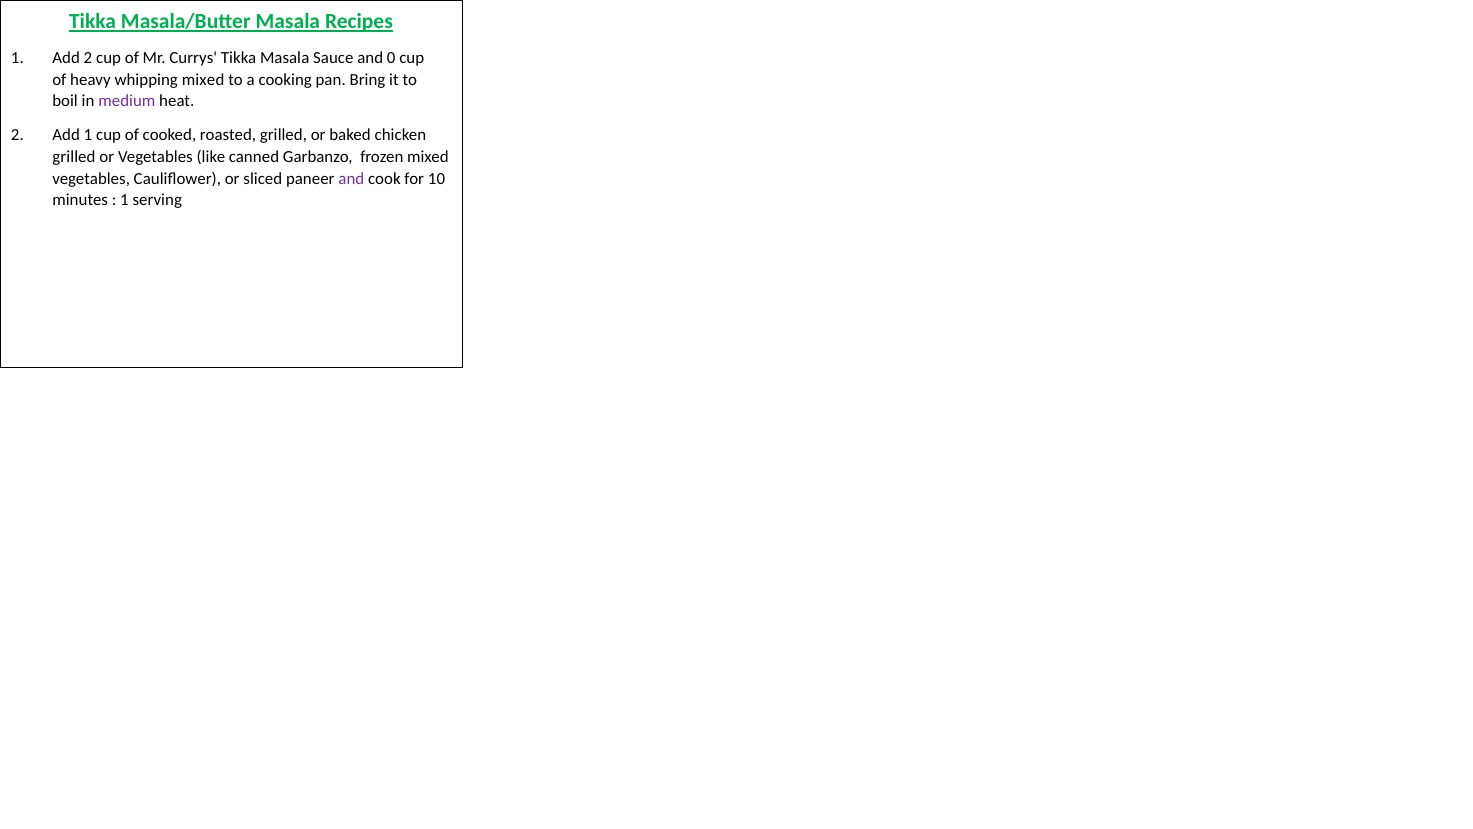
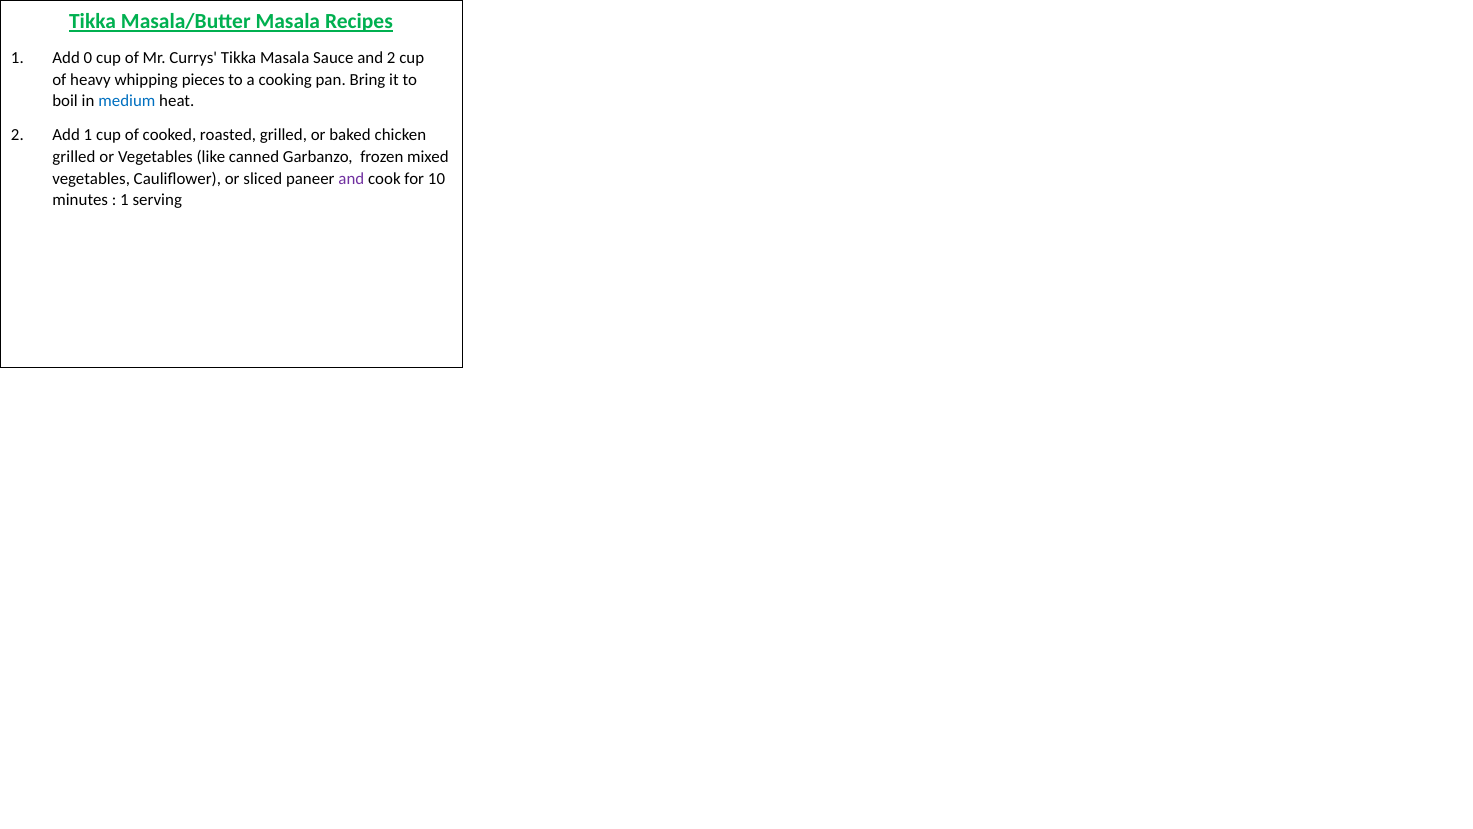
Add 2: 2 -> 0
and 0: 0 -> 2
whipping mixed: mixed -> pieces
medium colour: purple -> blue
